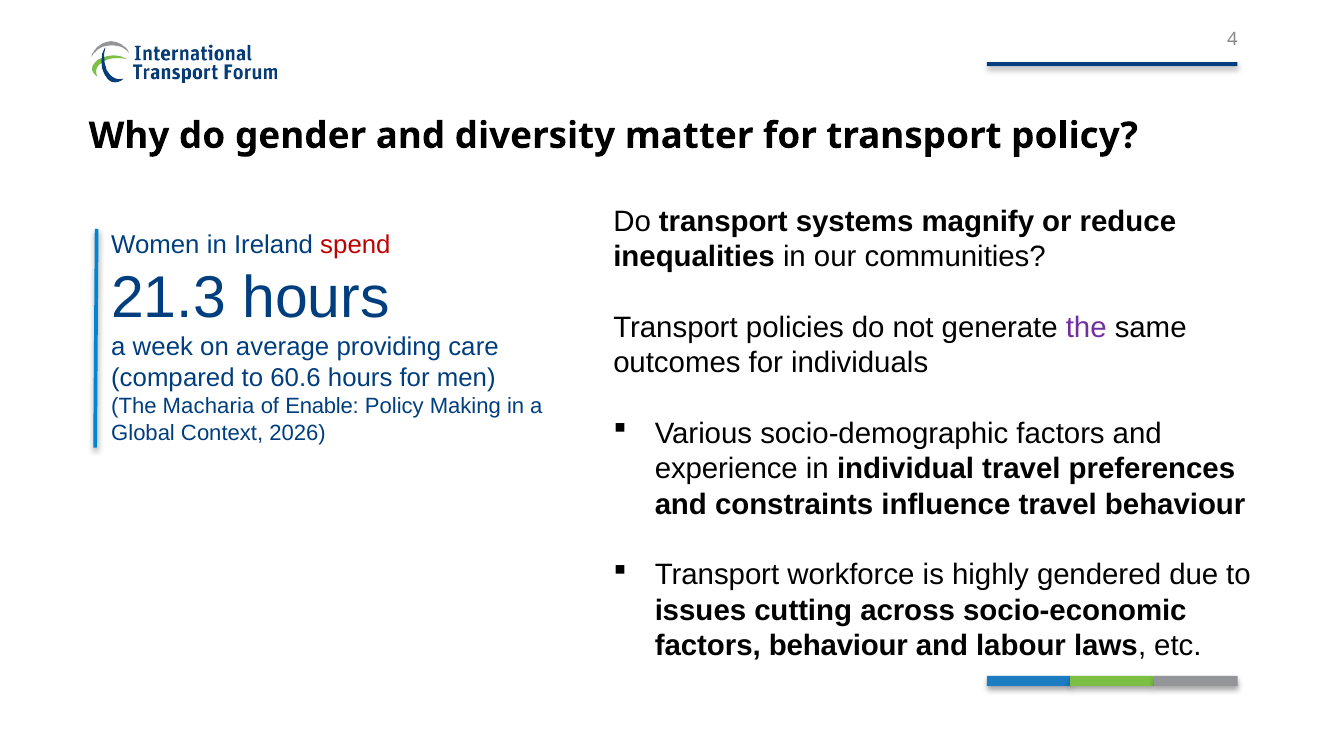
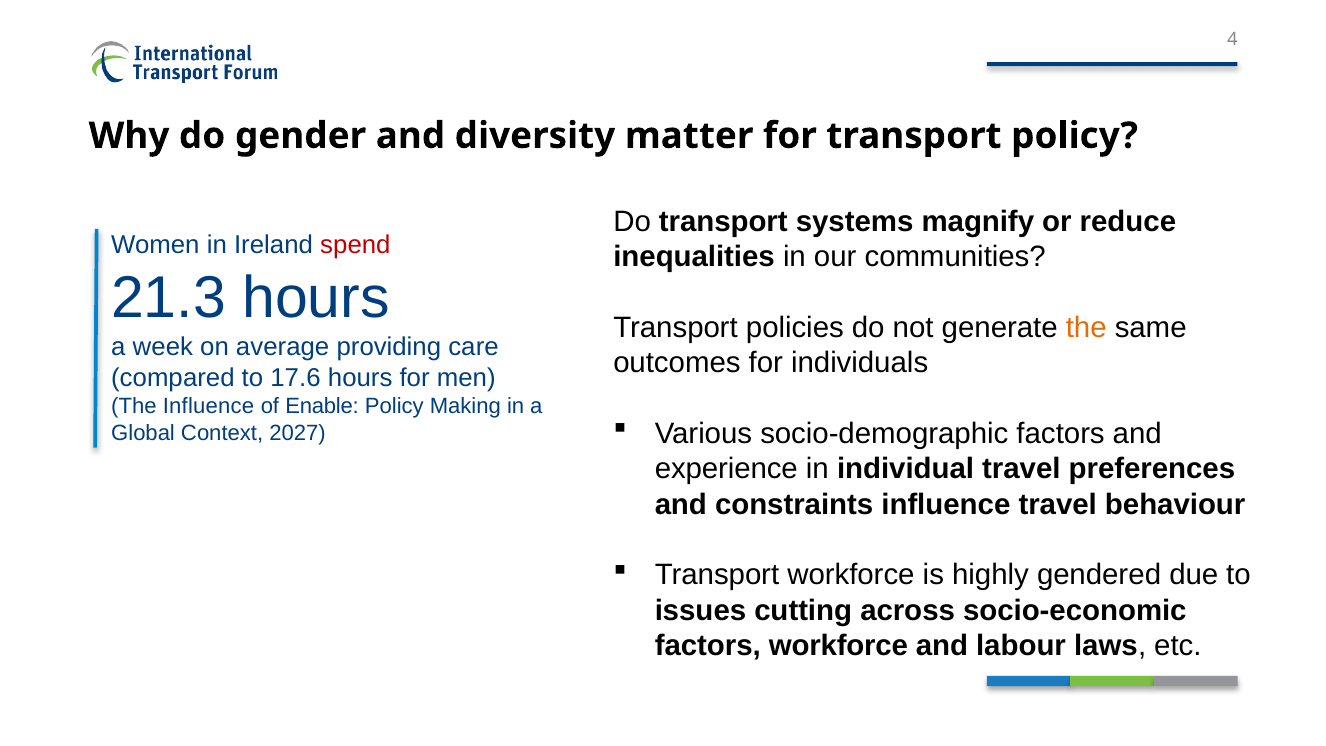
the at (1086, 328) colour: purple -> orange
60.6: 60.6 -> 17.6
The Macharia: Macharia -> Influence
2026: 2026 -> 2027
factors behaviour: behaviour -> workforce
